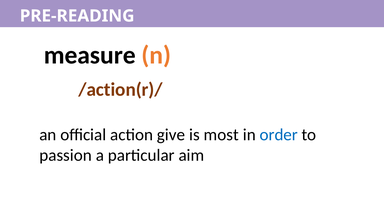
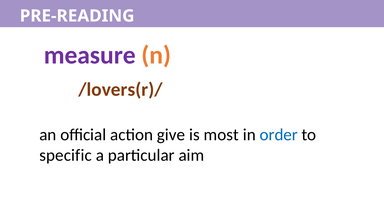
measure colour: black -> purple
/action(r)/: /action(r)/ -> /lovers(r)/
passion: passion -> specific
